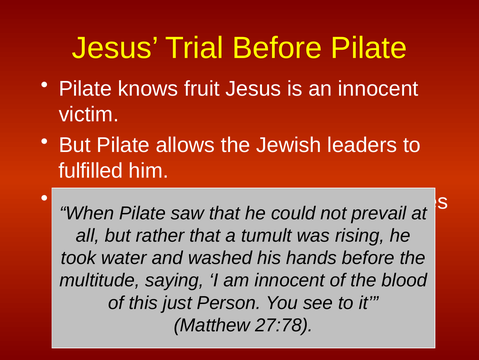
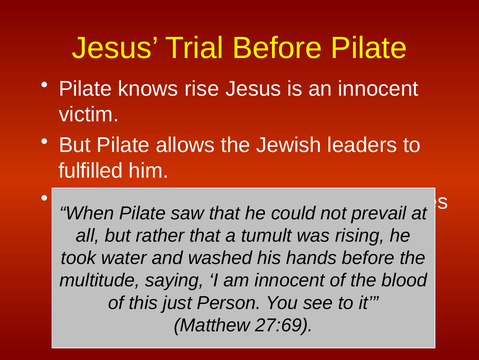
fruit: fruit -> rise
27:78: 27:78 -> 27:69
